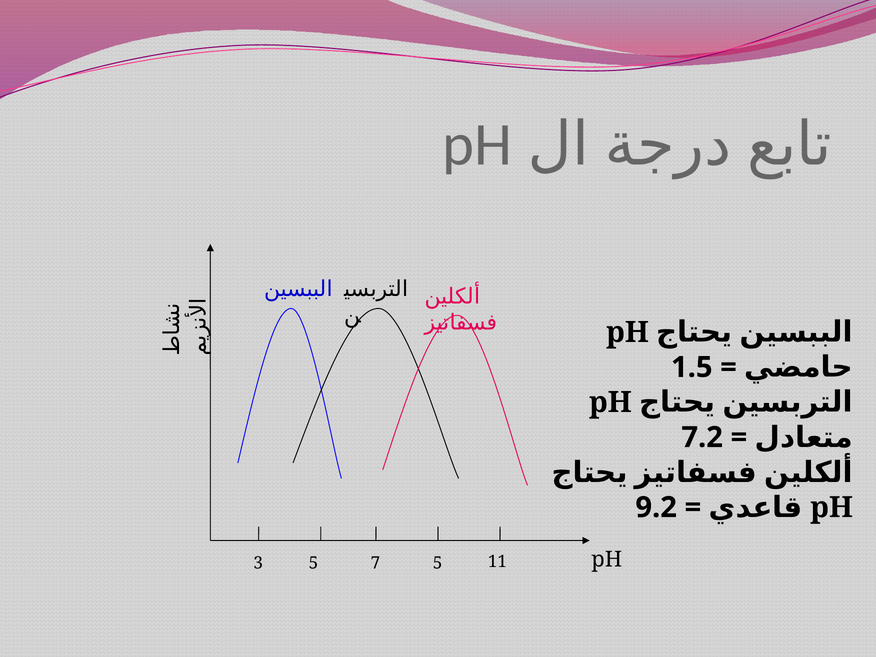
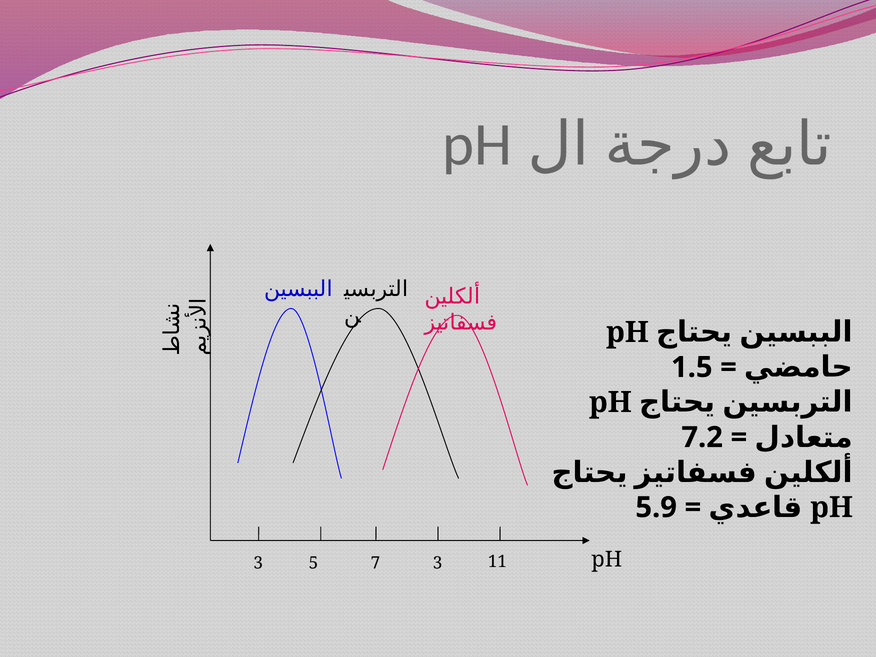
9.2: 9.2 -> 5.9
5 5: 5 -> 3
